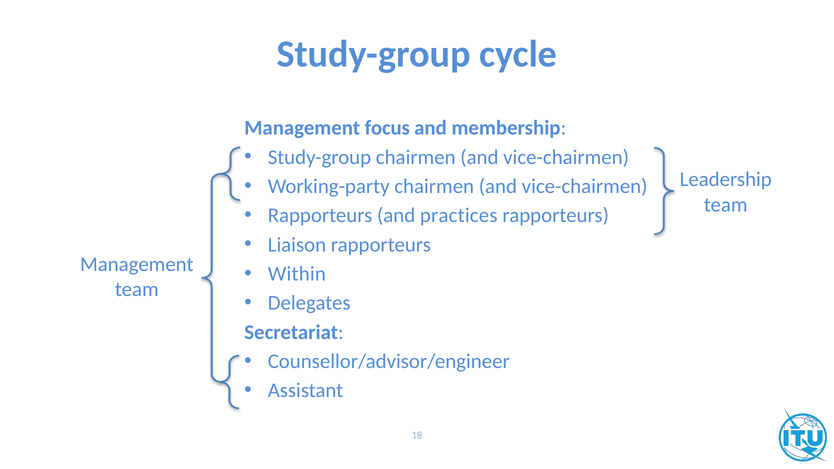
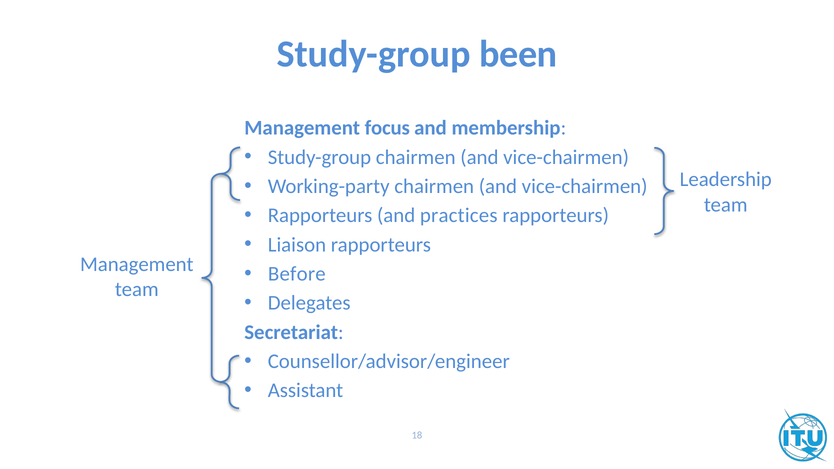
cycle: cycle -> been
Within: Within -> Before
